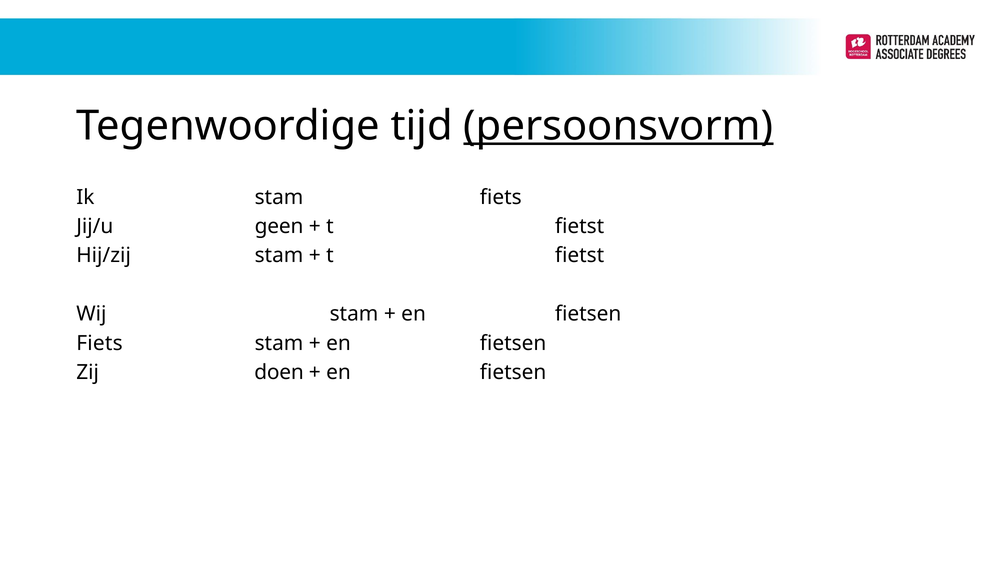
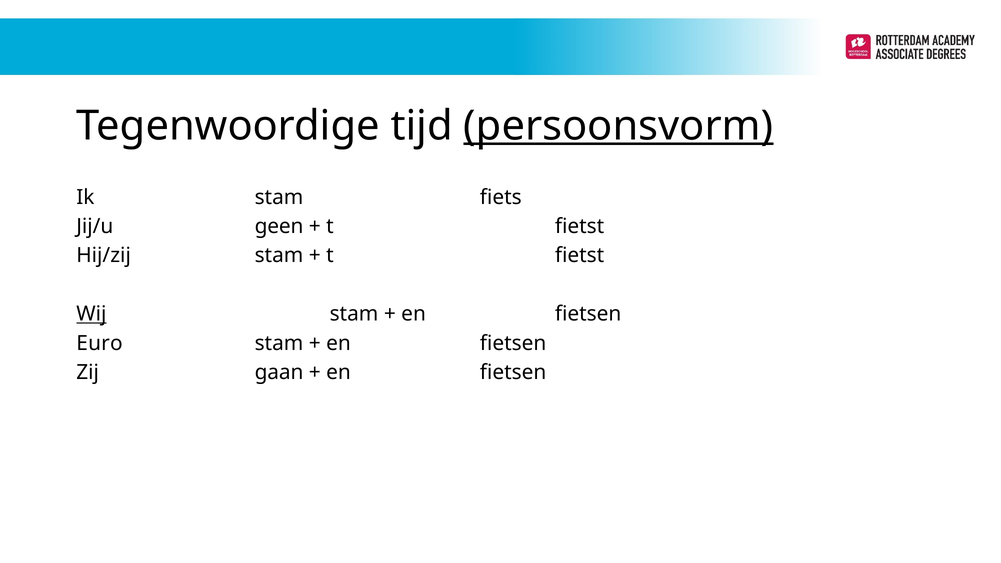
Wij underline: none -> present
Fiets at (99, 343): Fiets -> Euro
doen: doen -> gaan
